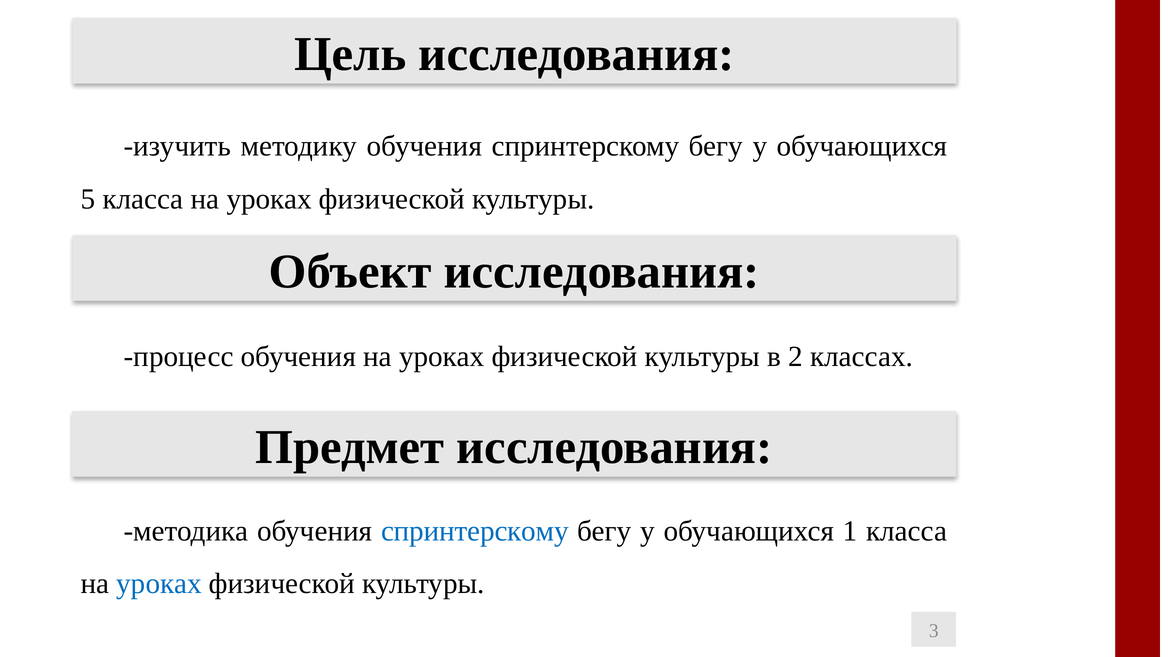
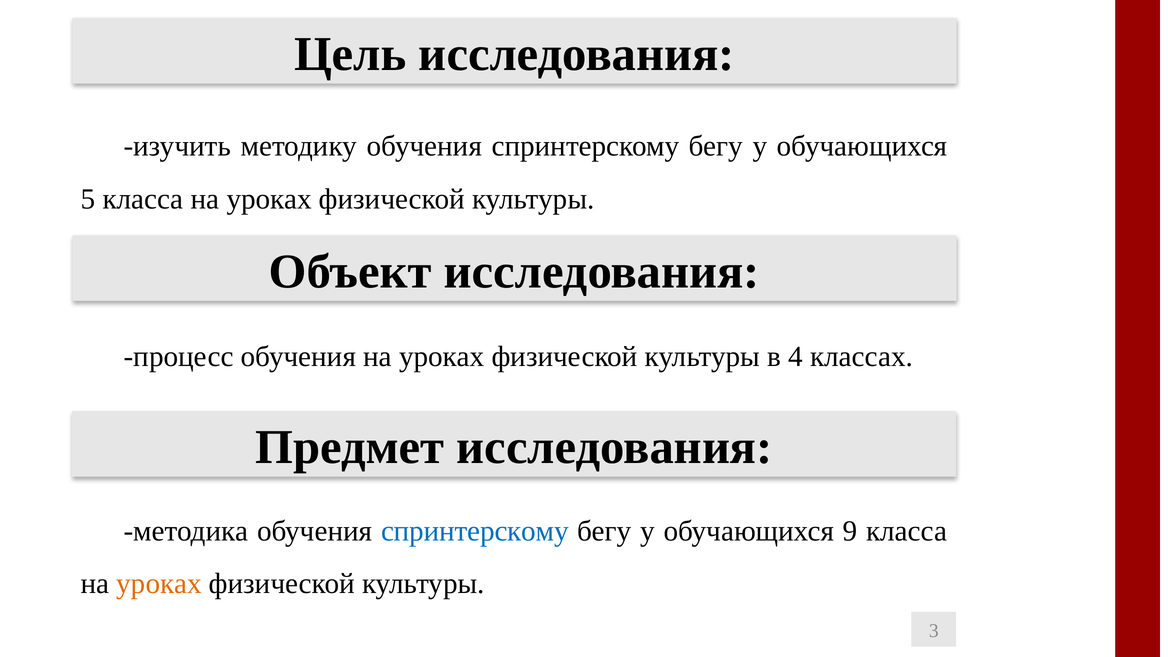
2: 2 -> 4
1: 1 -> 9
уроках at (159, 584) colour: blue -> orange
